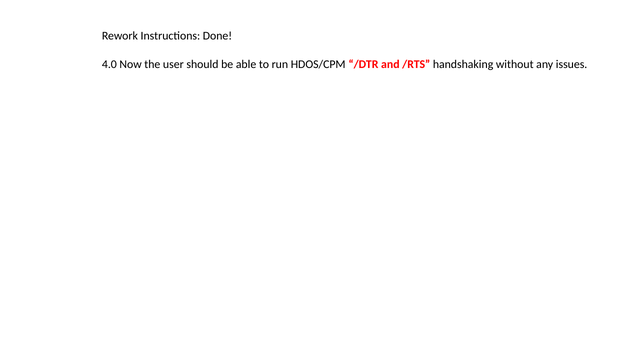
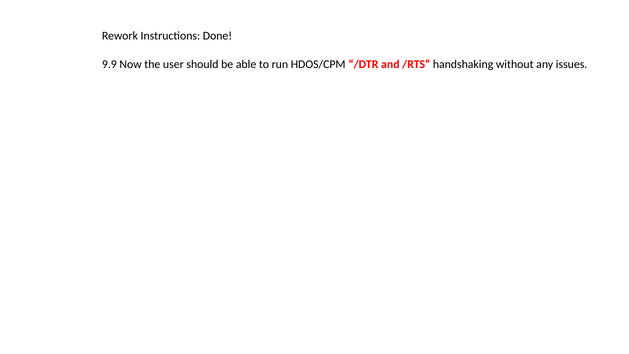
4.0: 4.0 -> 9.9
